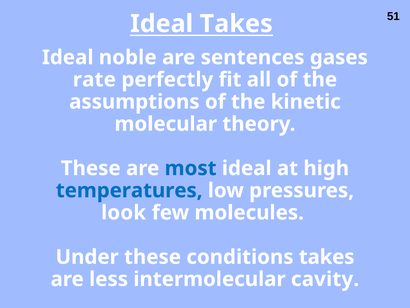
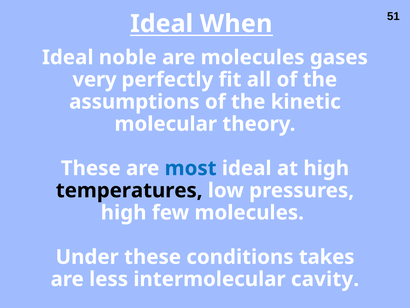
Ideal Takes: Takes -> When
are sentences: sentences -> molecules
rate: rate -> very
temperatures colour: blue -> black
look at (124, 212): look -> high
